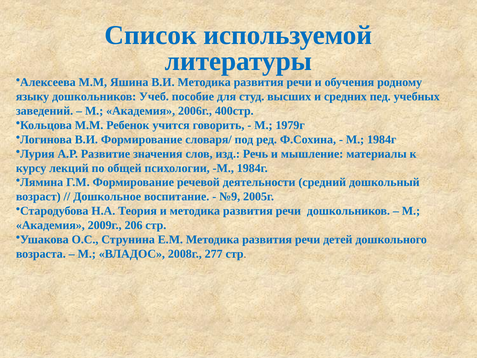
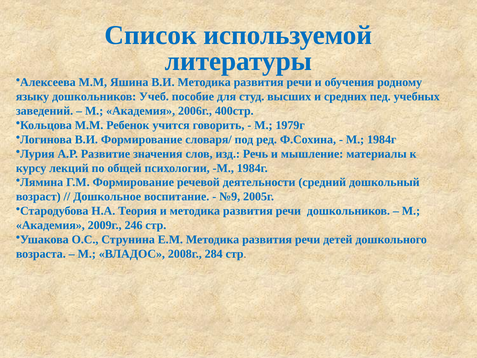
206: 206 -> 246
277: 277 -> 284
